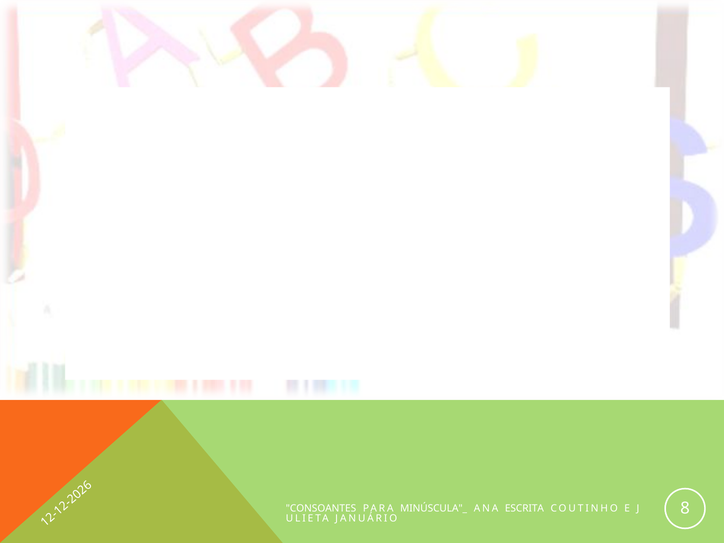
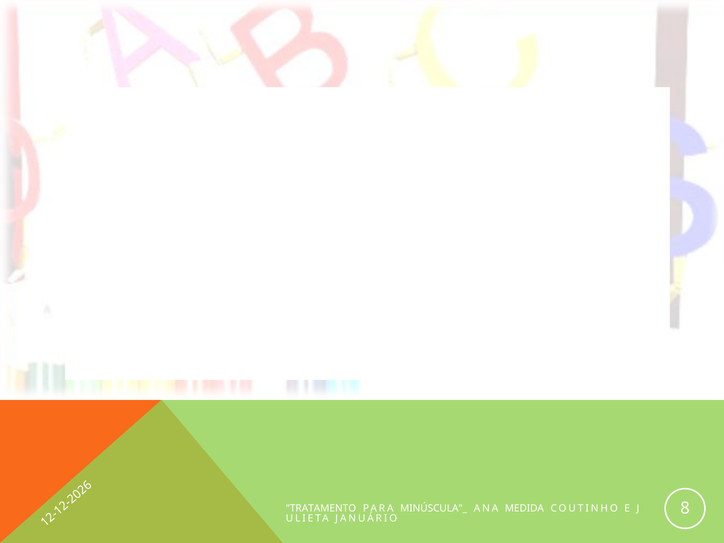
CONSOANTES: CONSOANTES -> TRATAMENTO
ESCRITA: ESCRITA -> MEDIDA
